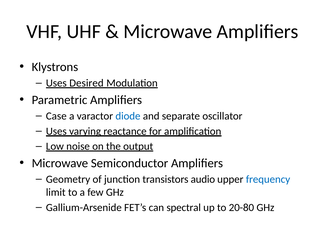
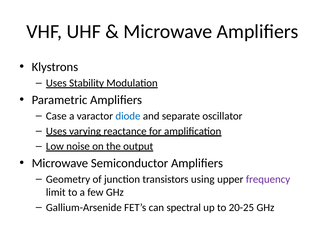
Desired: Desired -> Stability
audio: audio -> using
frequency colour: blue -> purple
20-80: 20-80 -> 20-25
